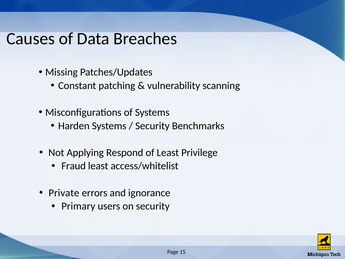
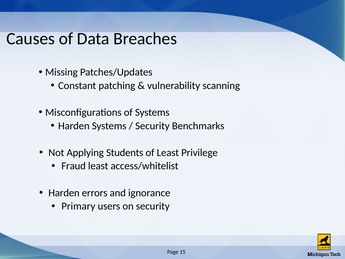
Respond: Respond -> Students
Private at (64, 193): Private -> Harden
